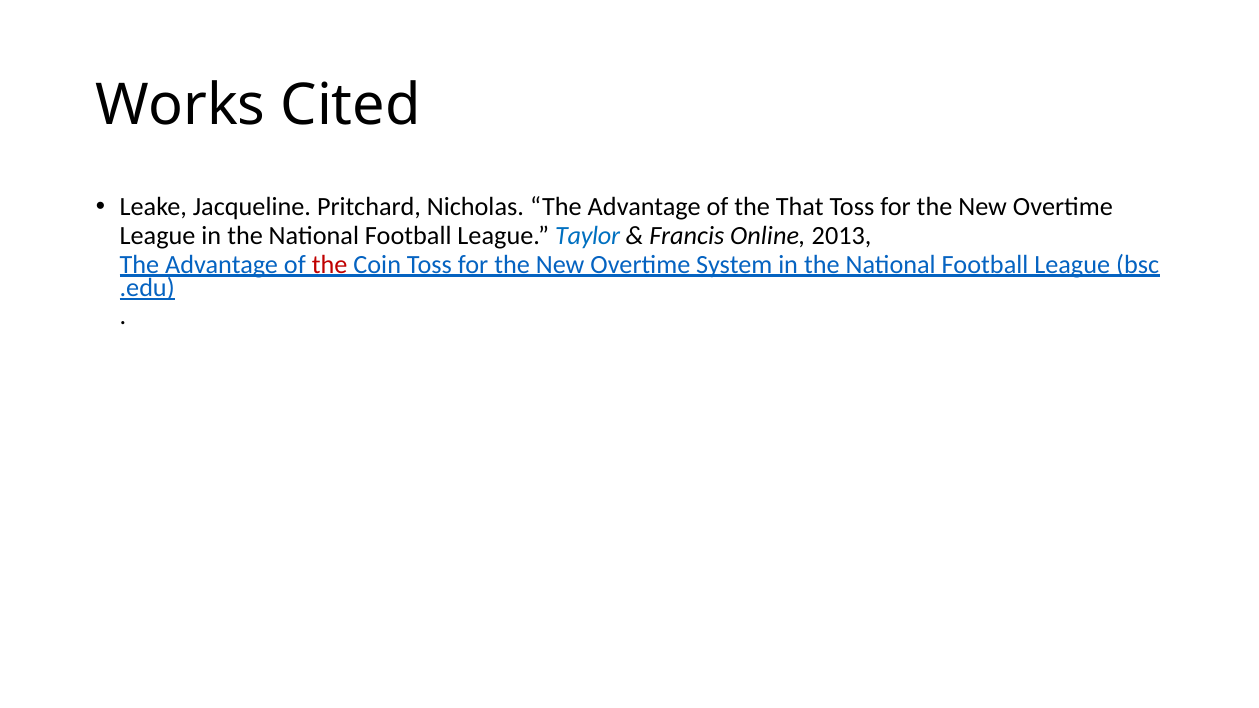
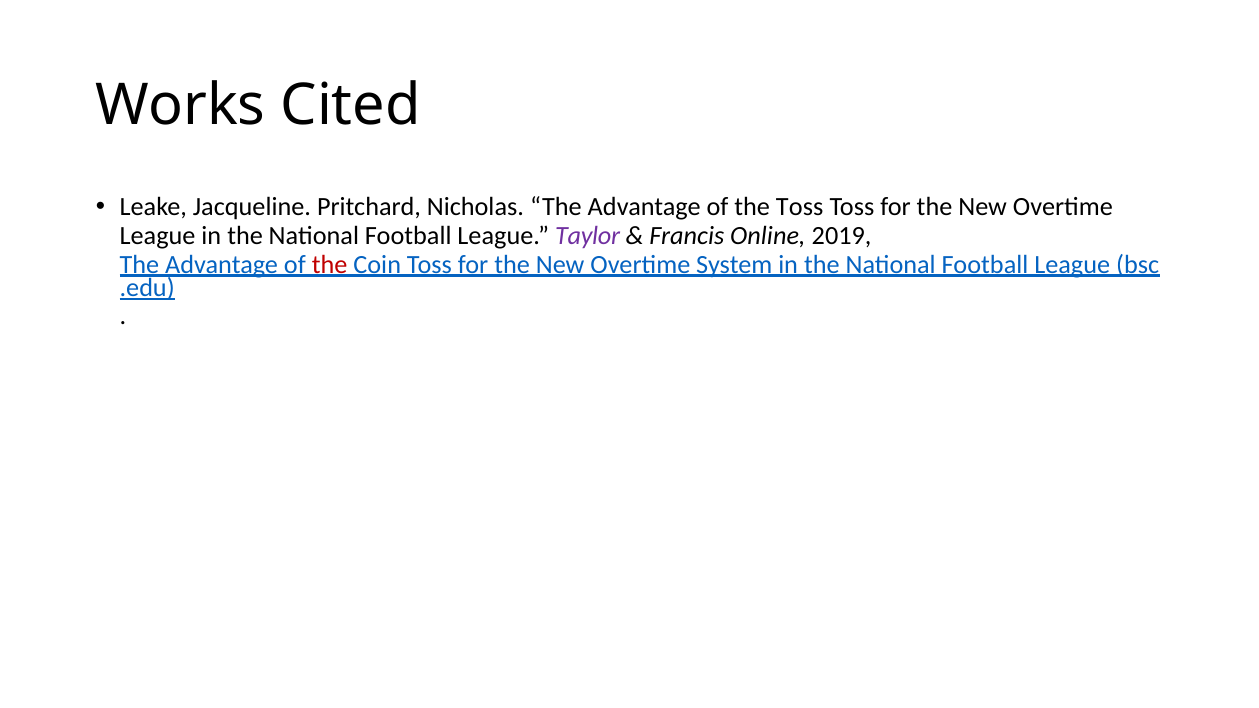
the That: That -> Toss
Taylor colour: blue -> purple
2013: 2013 -> 2019
